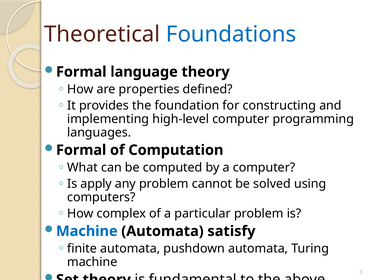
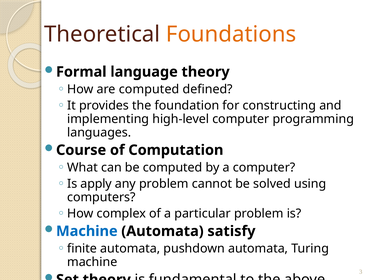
Foundations colour: blue -> orange
are properties: properties -> computed
Formal at (81, 150): Formal -> Course
